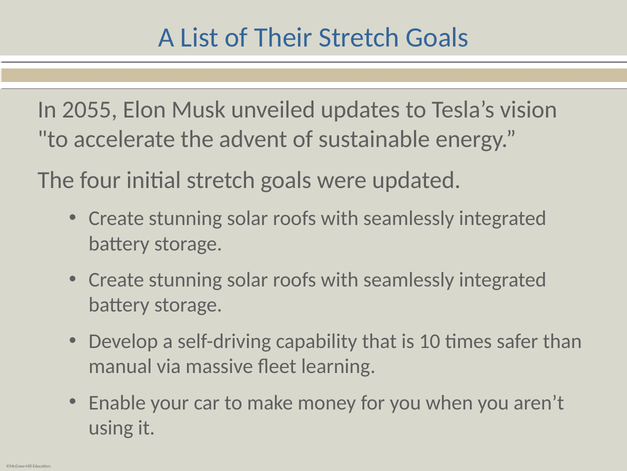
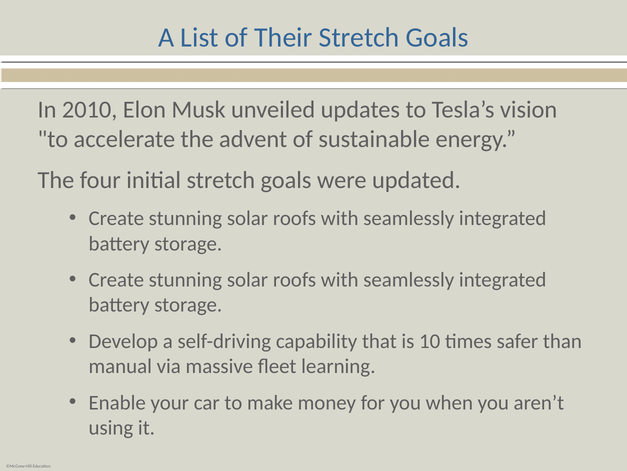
2055: 2055 -> 2010
